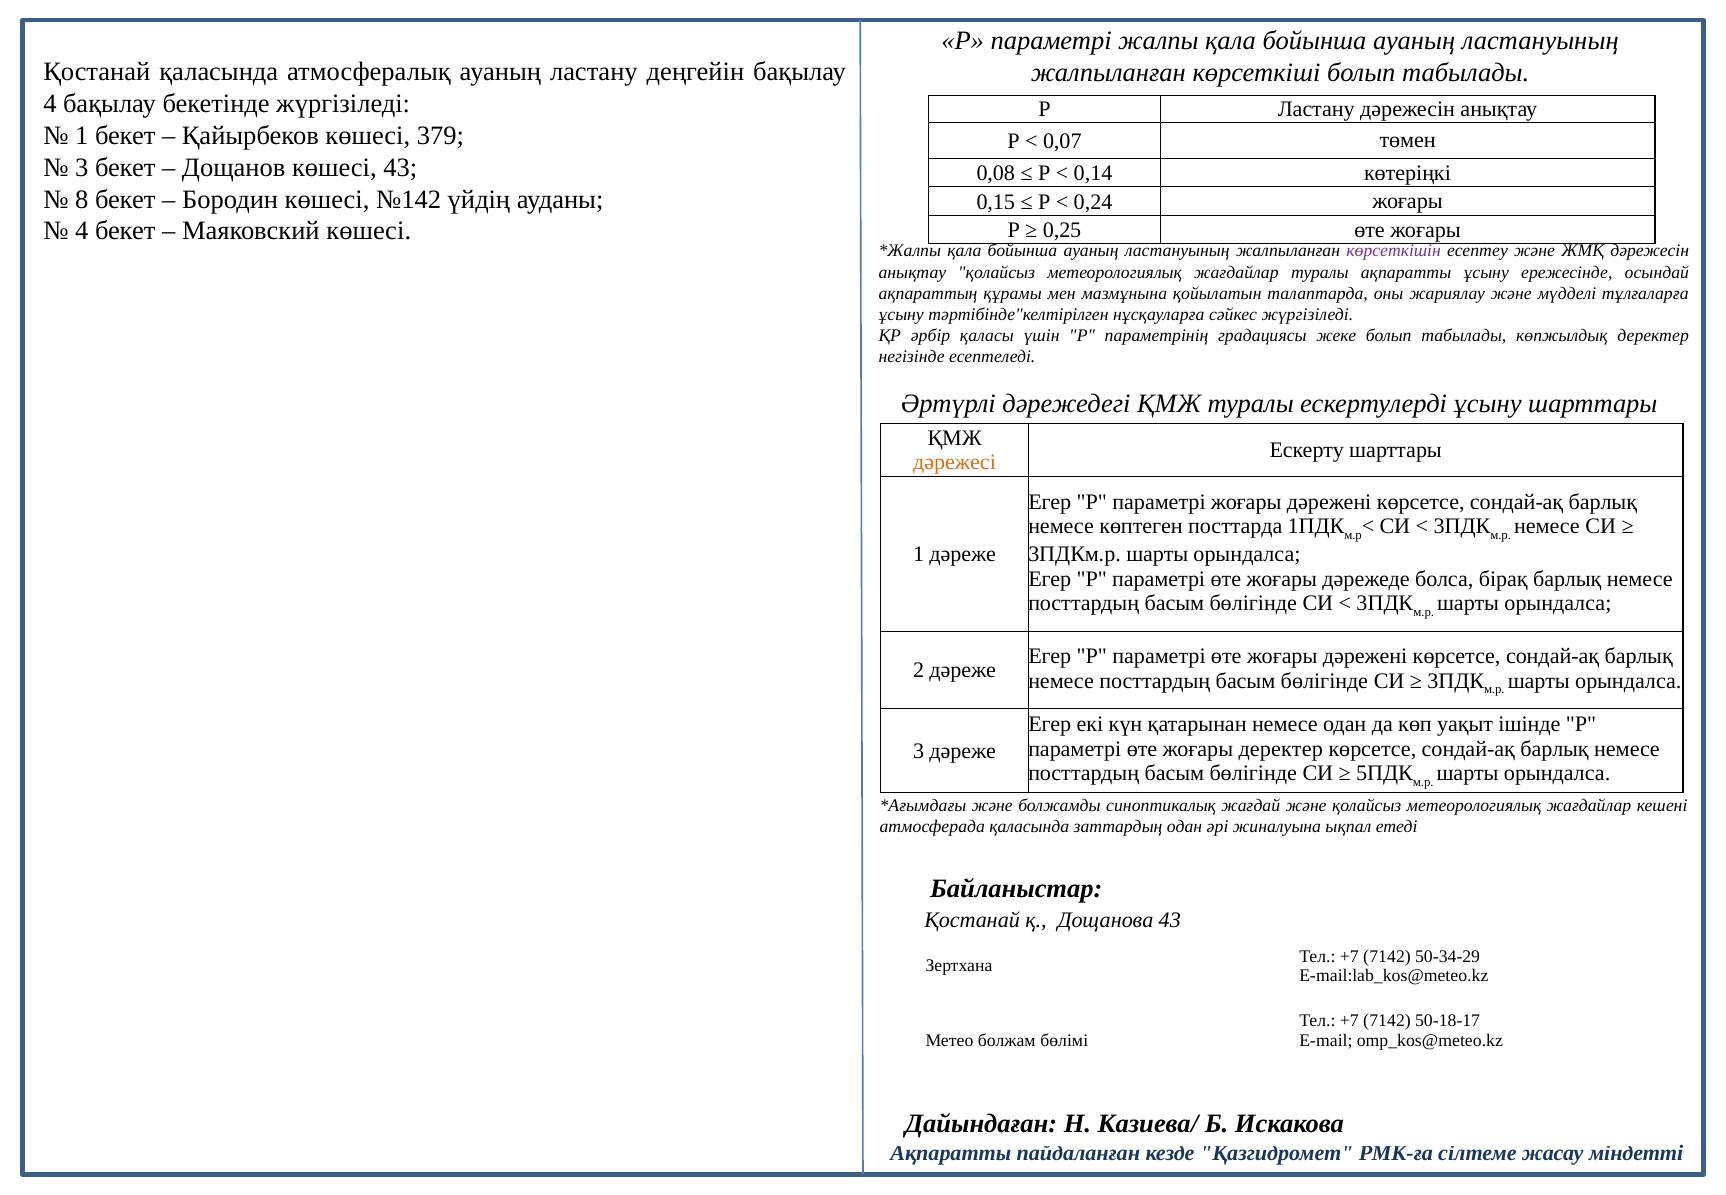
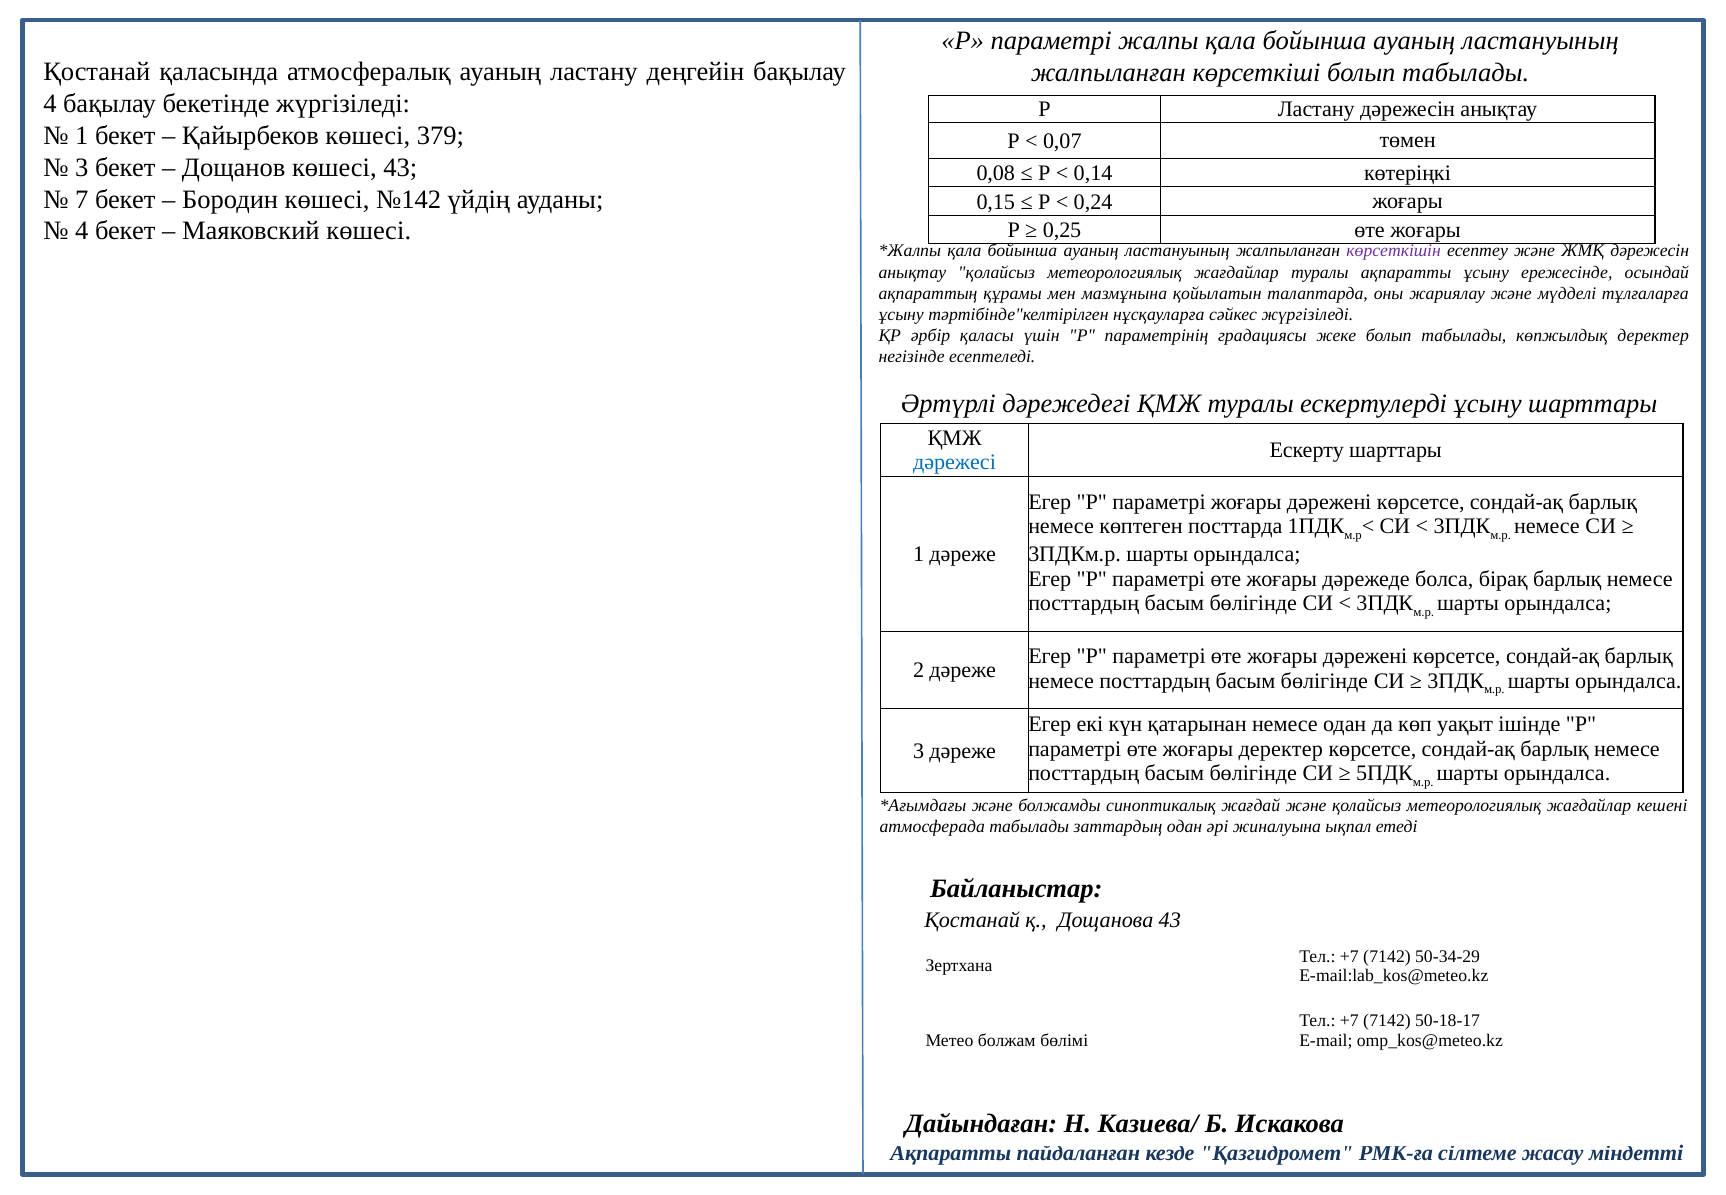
8: 8 -> 7
дәрежесі colour: orange -> blue
атмосферада қаласында: қаласында -> табылады
